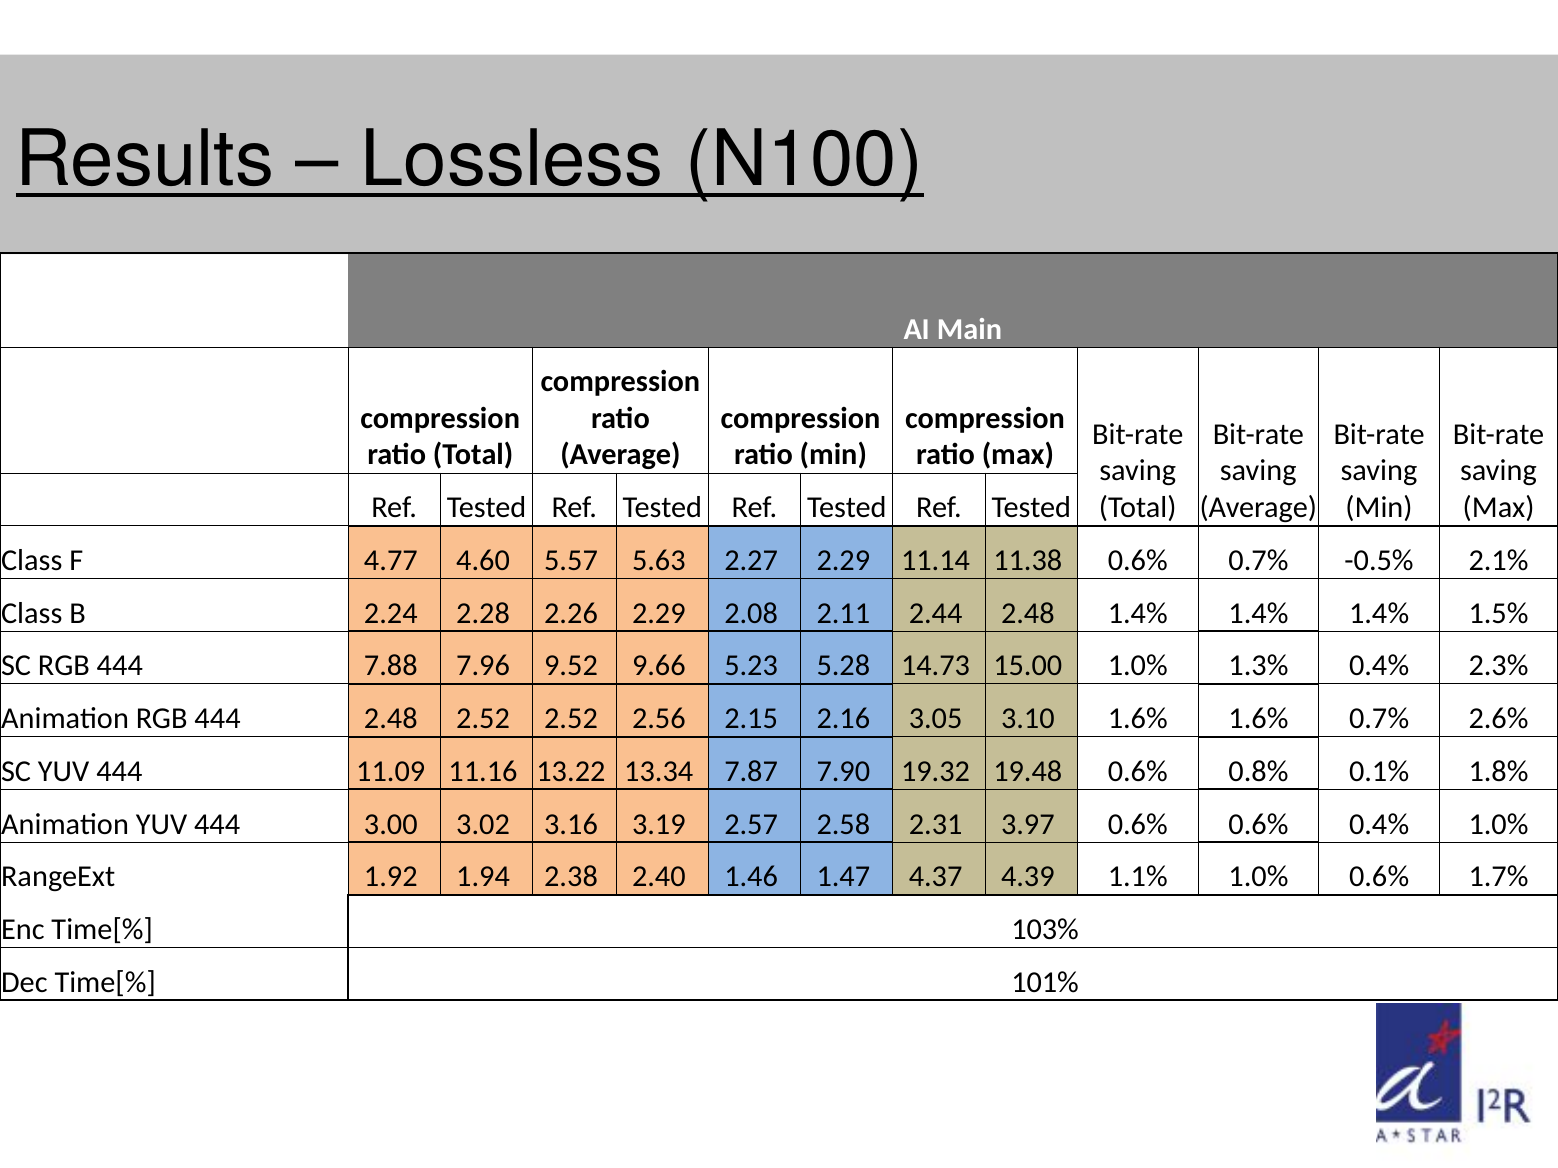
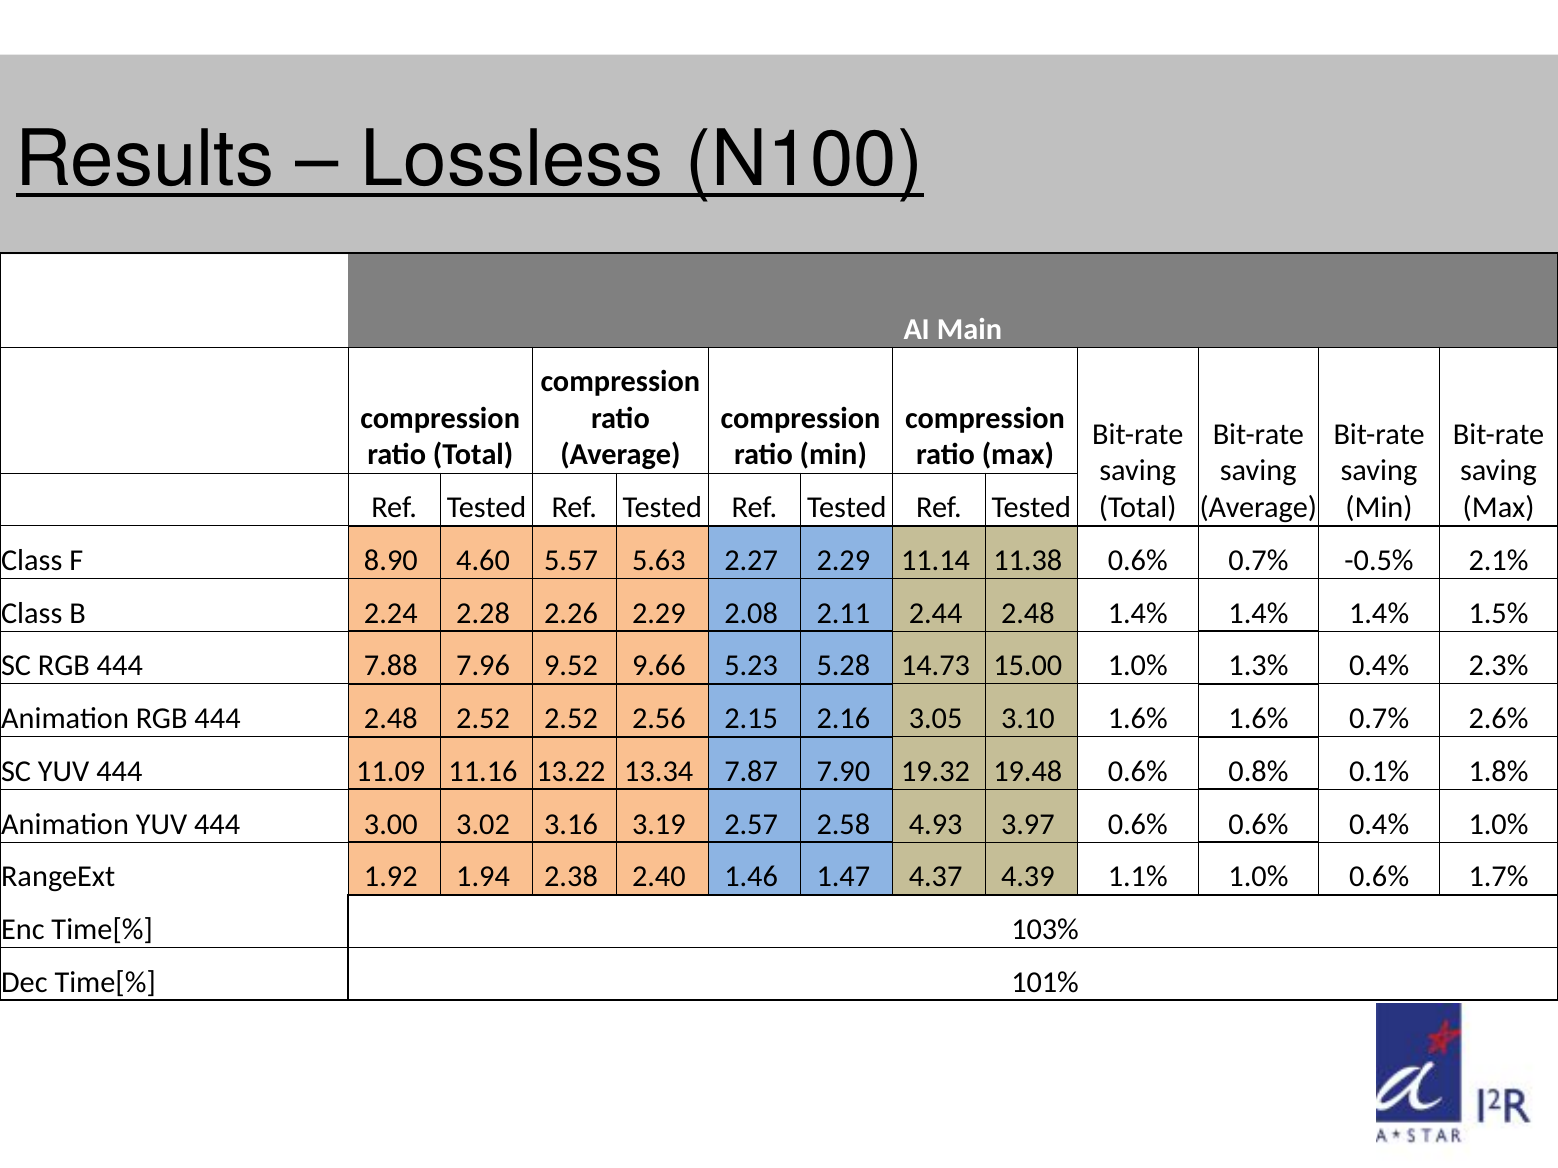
4.77: 4.77 -> 8.90
2.31: 2.31 -> 4.93
